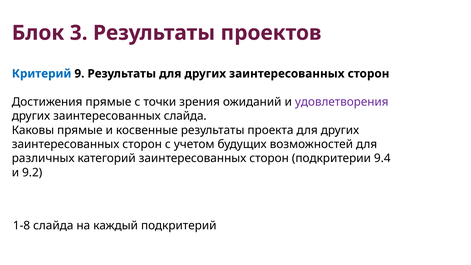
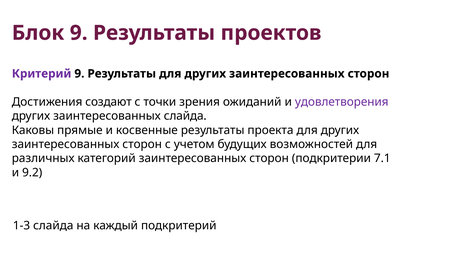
Блок 3: 3 -> 9
Критерий colour: blue -> purple
Достижения прямые: прямые -> создают
9.4: 9.4 -> 7.1
1-8: 1-8 -> 1-3
